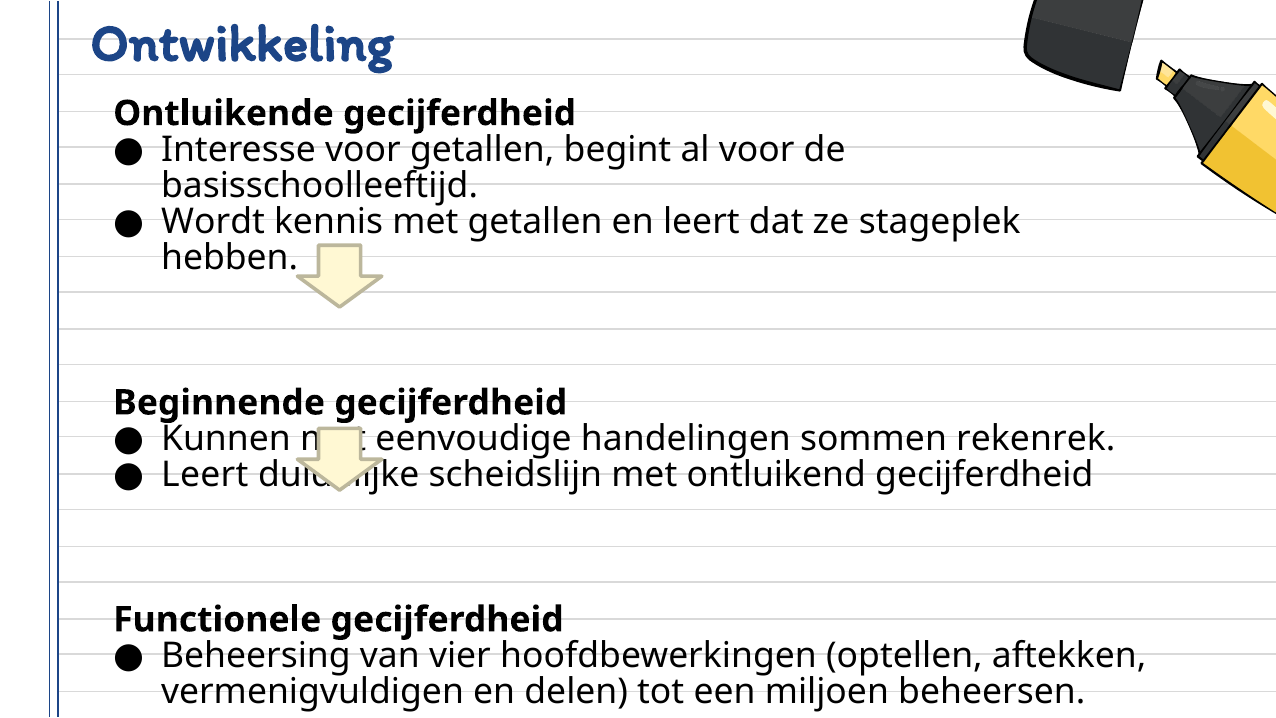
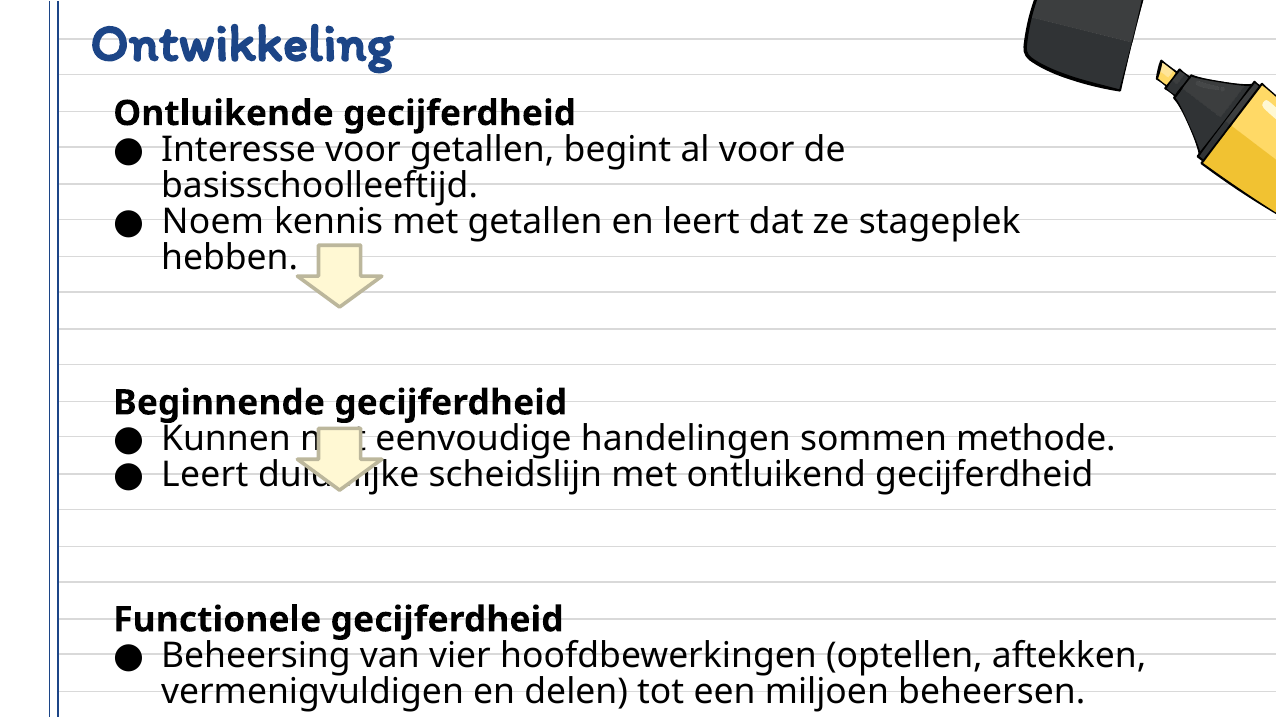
Wordt: Wordt -> Noem
rekenrek: rekenrek -> methode
